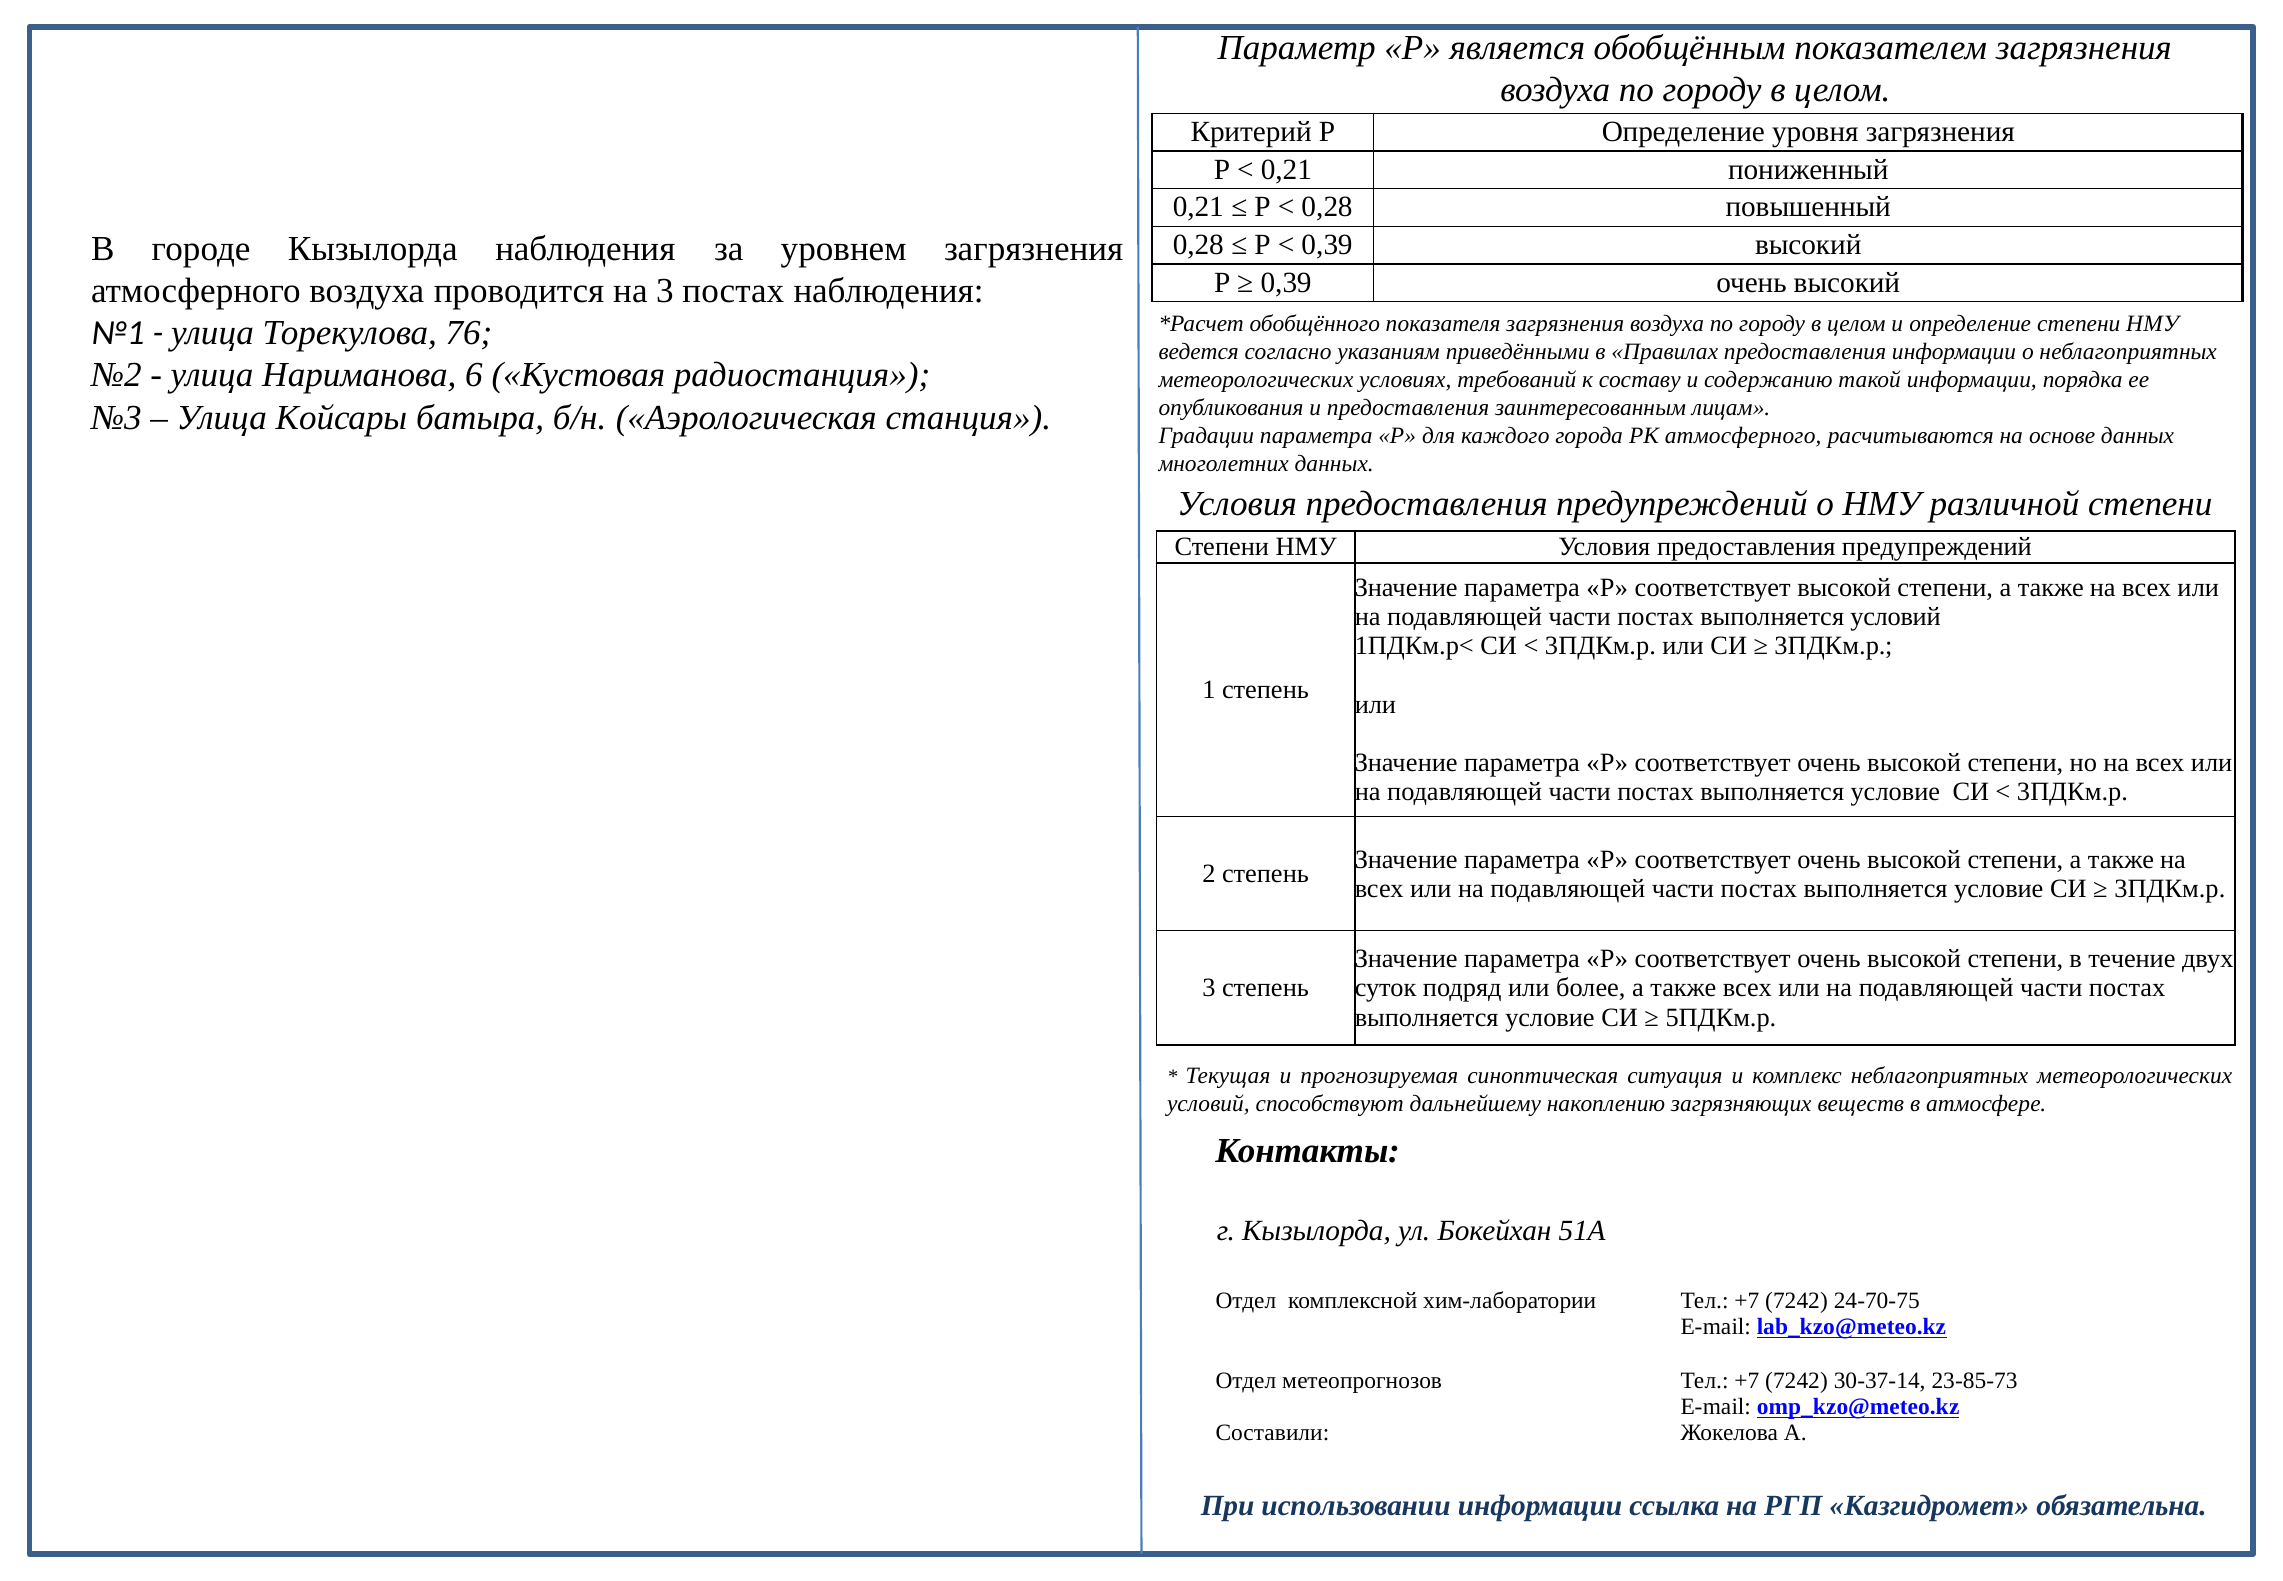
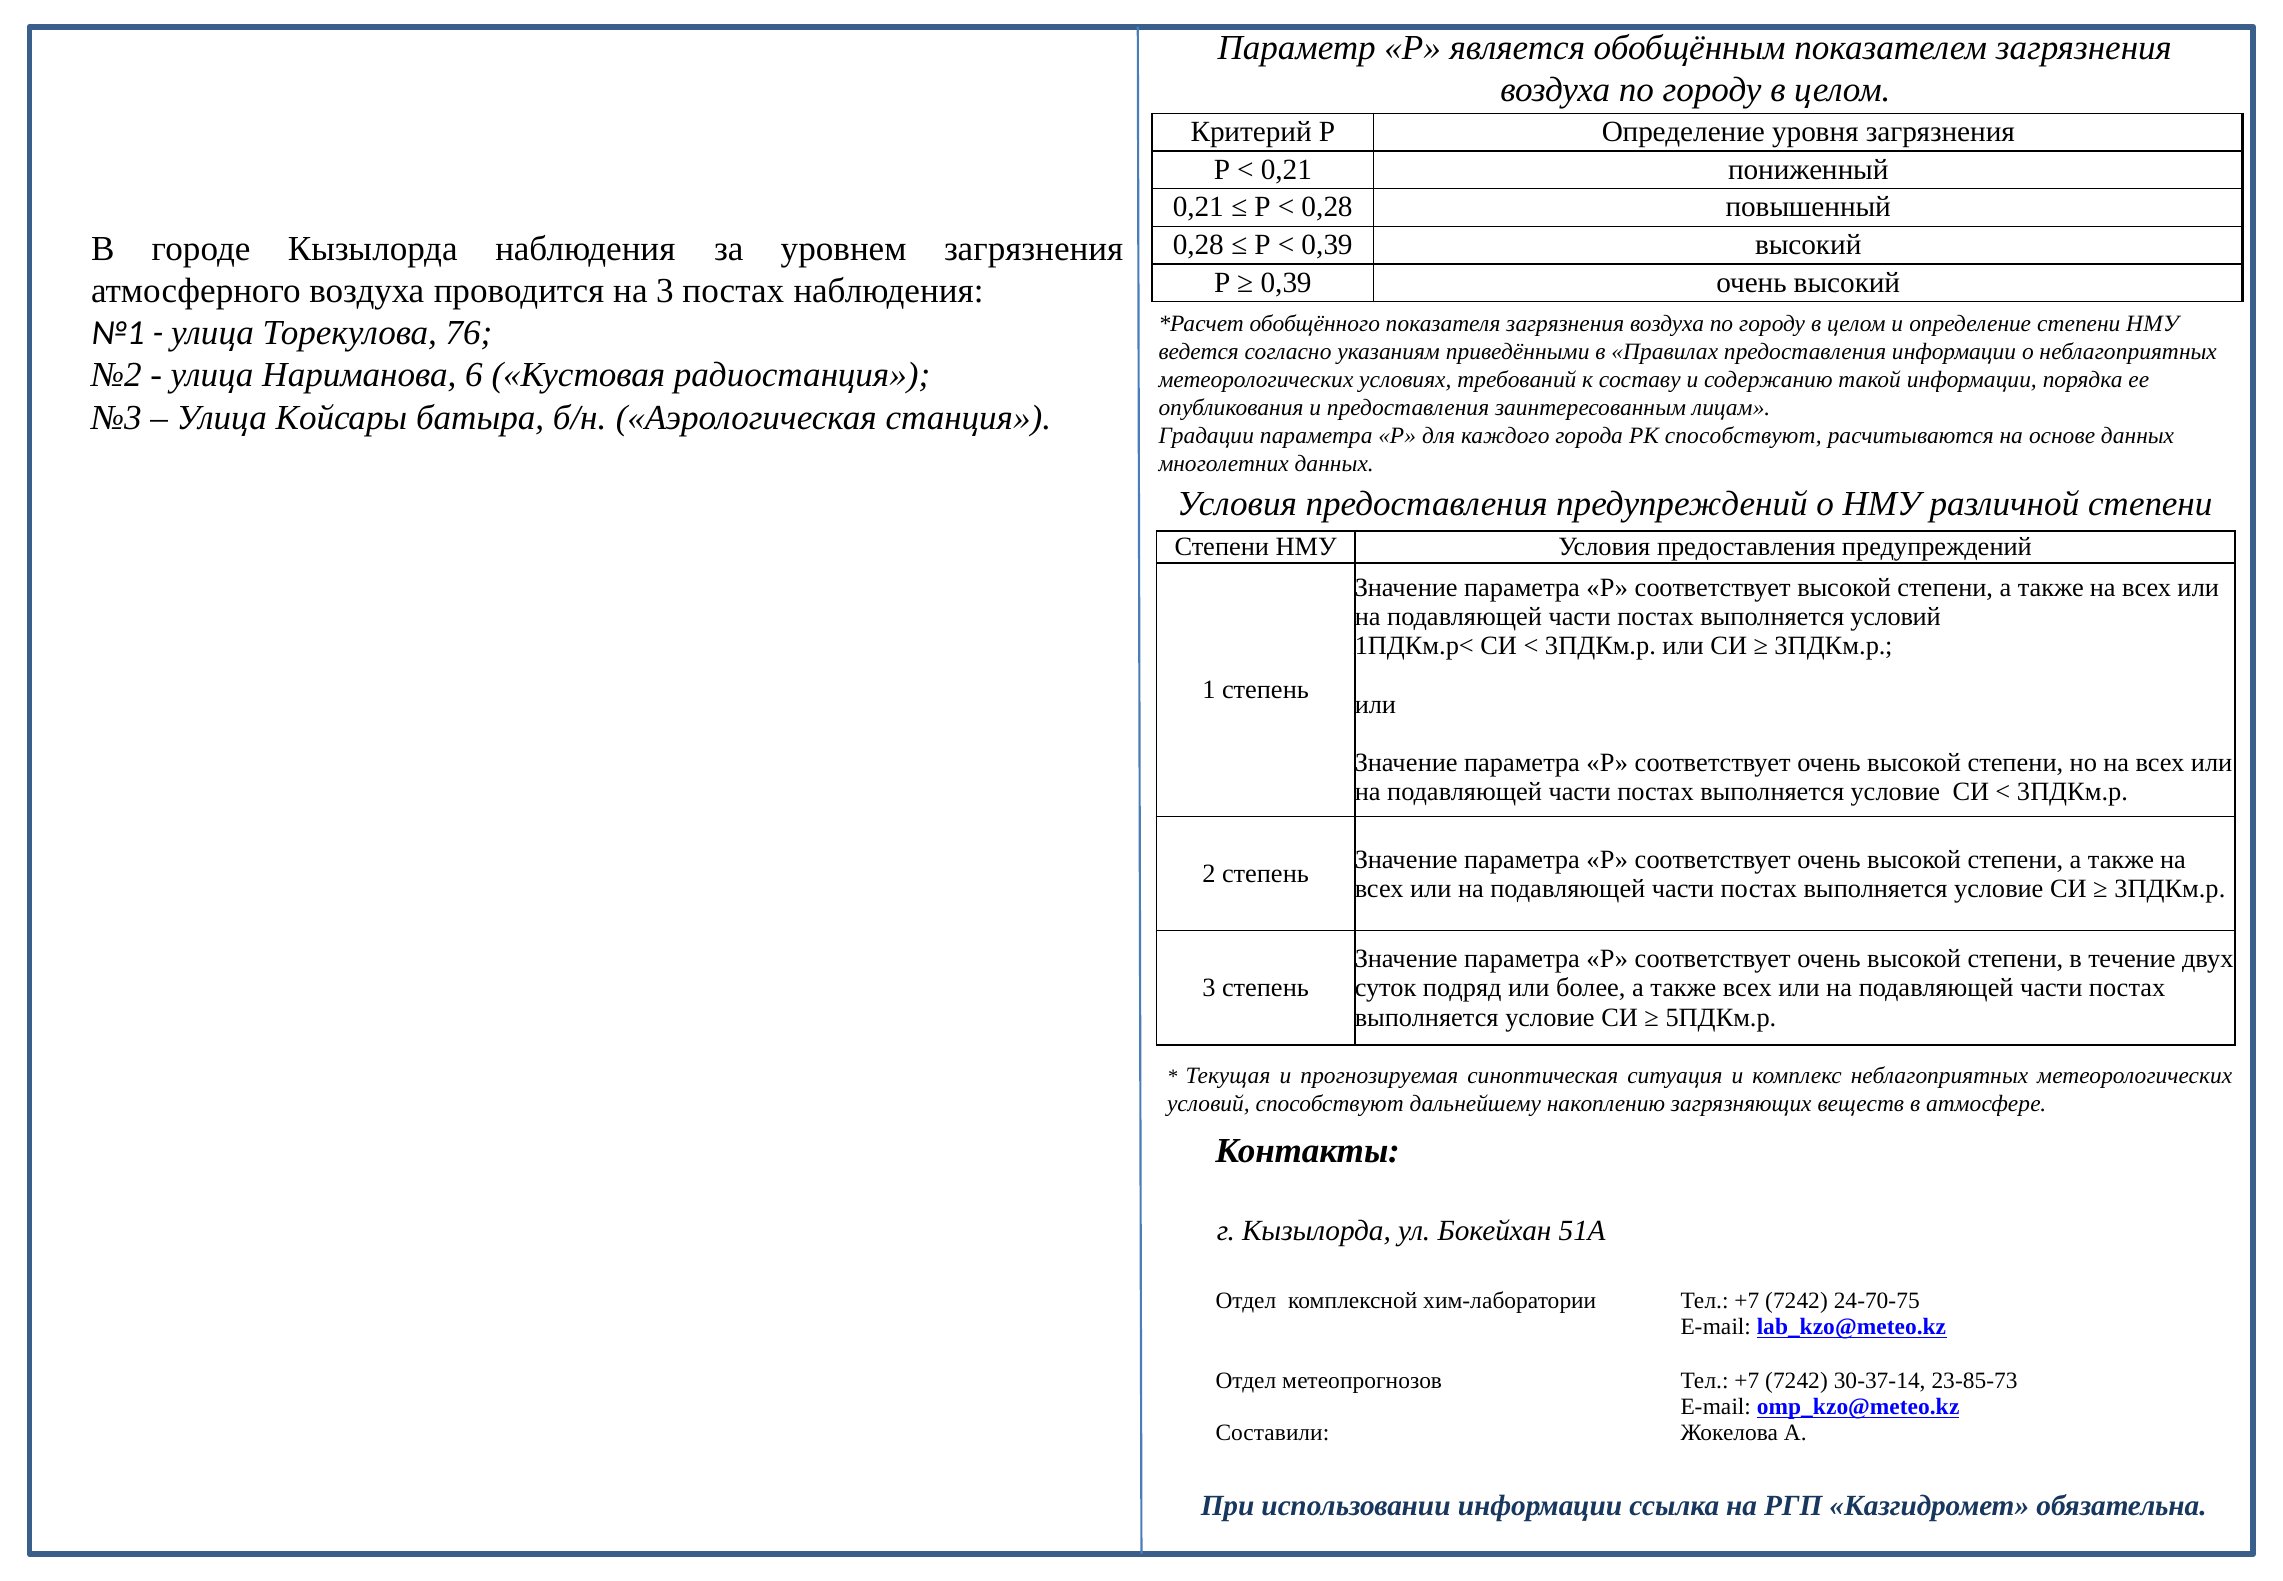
РК атмосферного: атмосферного -> способствуют
